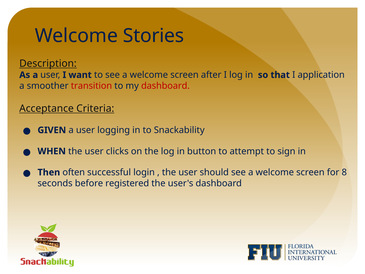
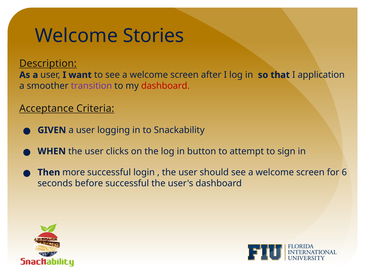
transition colour: red -> purple
often: often -> more
8: 8 -> 6
before registered: registered -> successful
